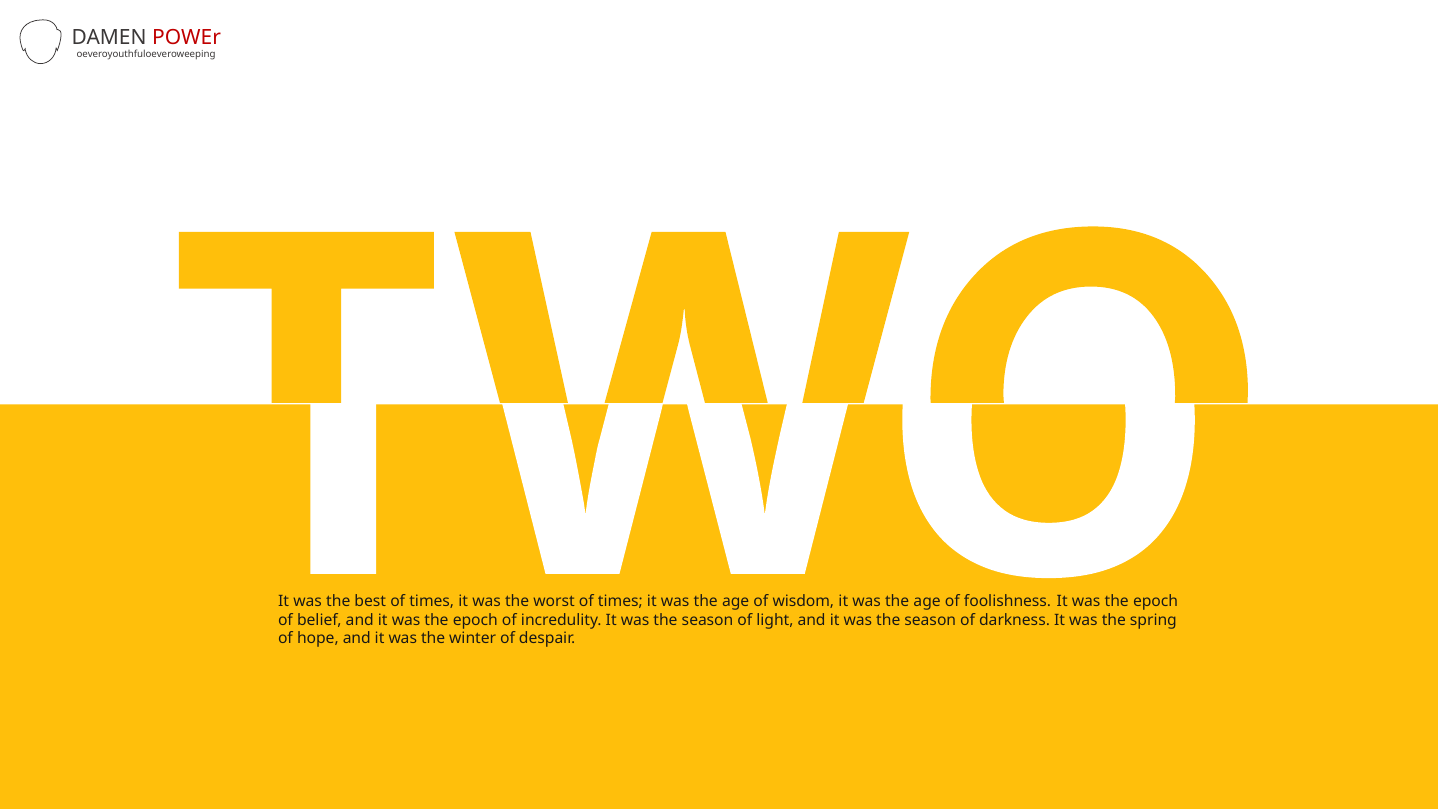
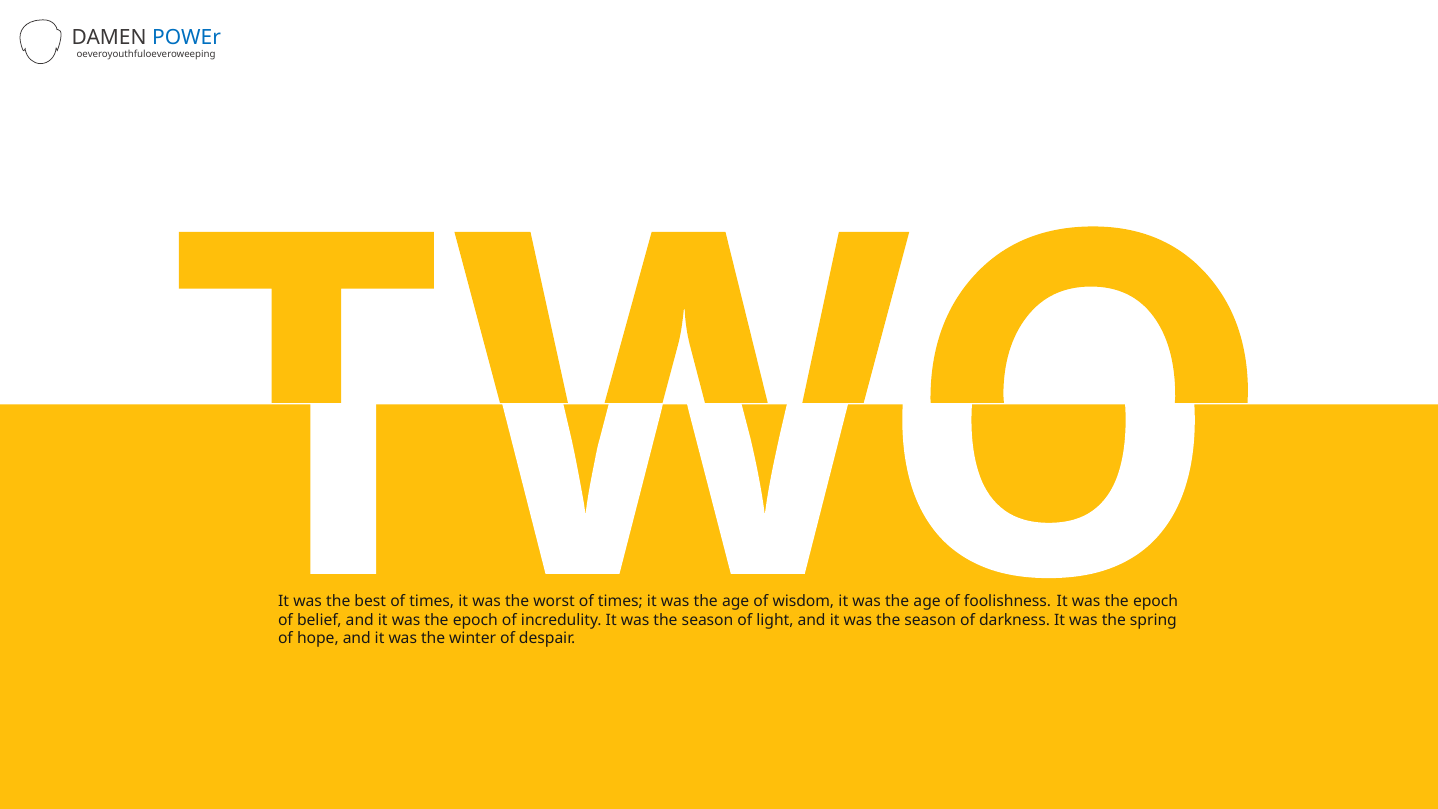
POWEr colour: red -> blue
